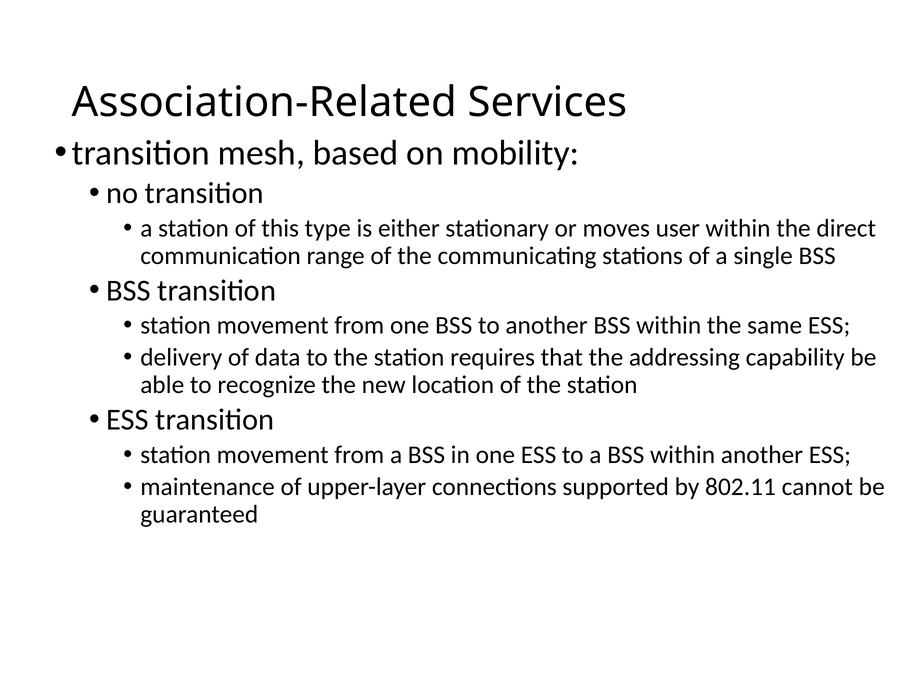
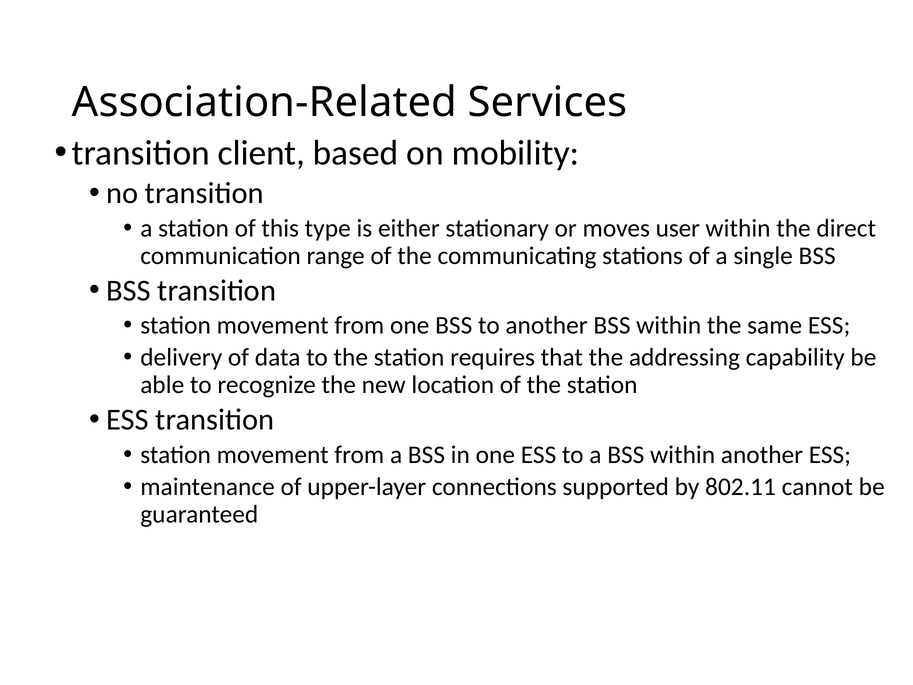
mesh: mesh -> client
